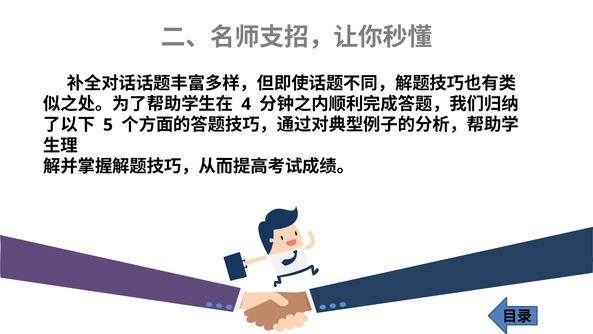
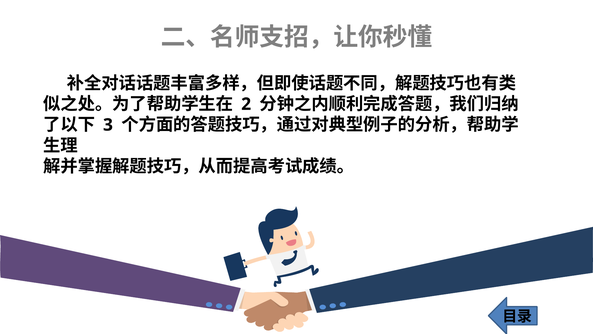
4: 4 -> 2
5: 5 -> 3
